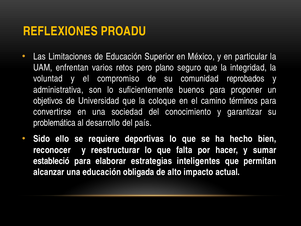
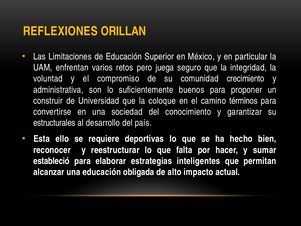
PROADU: PROADU -> ORILLAN
plano: plano -> juega
reprobados: reprobados -> crecimiento
objetivos: objetivos -> construir
problemática: problemática -> estructurales
Sido: Sido -> Esta
